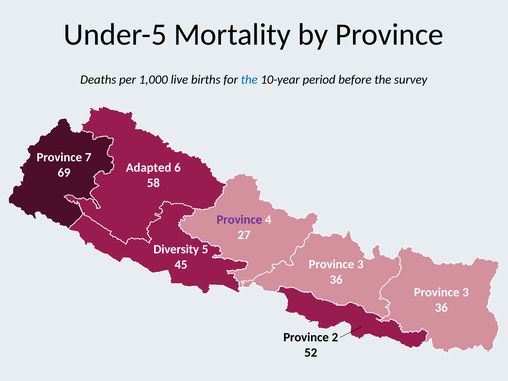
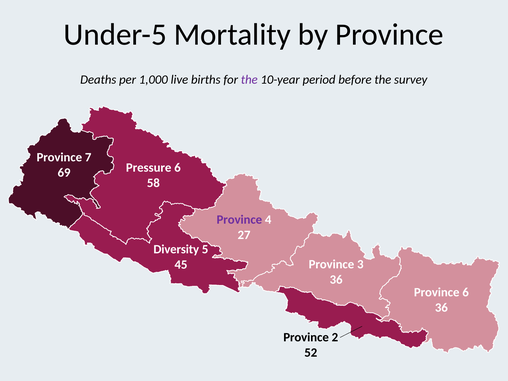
the at (249, 80) colour: blue -> purple
Adapted: Adapted -> Pressure
3 at (466, 292): 3 -> 6
